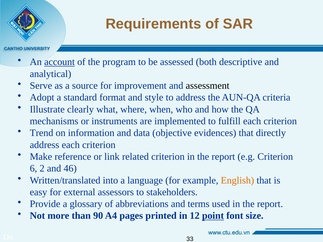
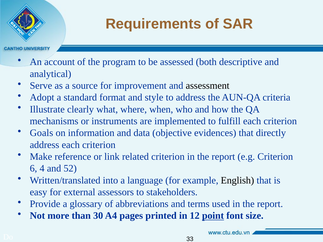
account underline: present -> none
Trend: Trend -> Goals
2: 2 -> 4
46: 46 -> 52
English colour: orange -> black
90: 90 -> 30
